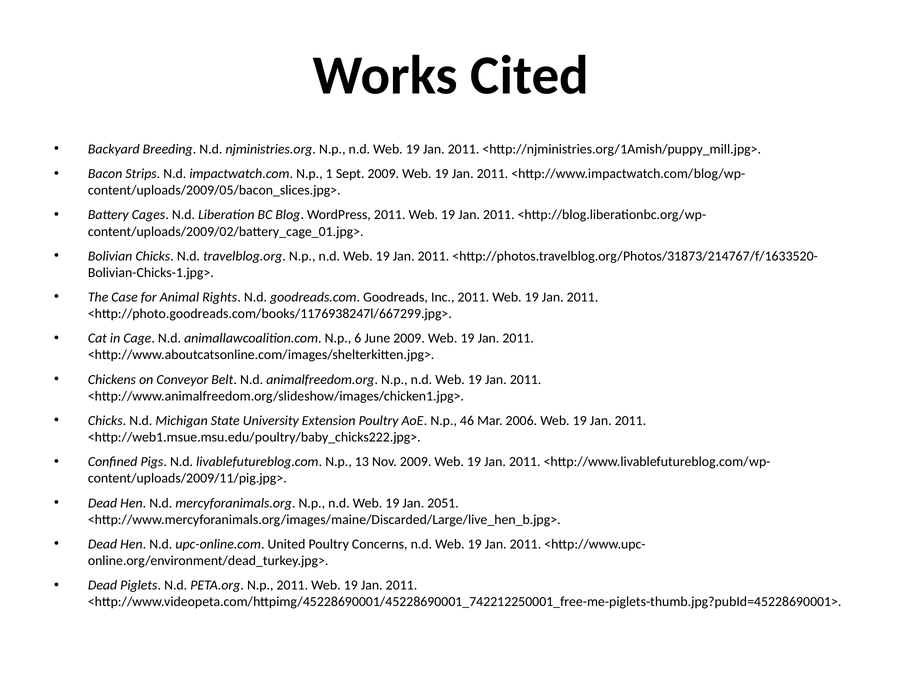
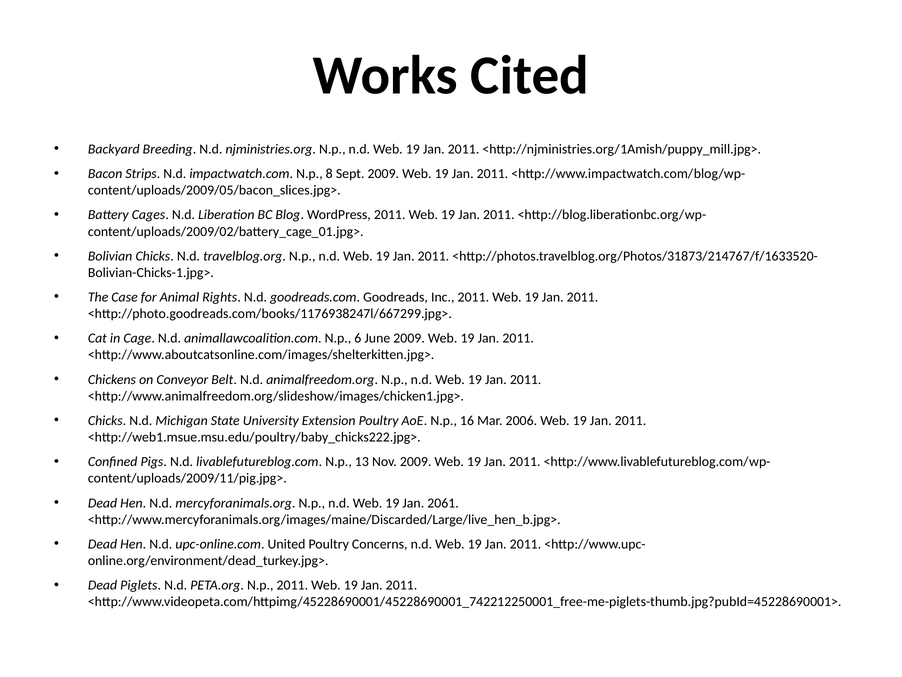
1: 1 -> 8
46: 46 -> 16
2051: 2051 -> 2061
